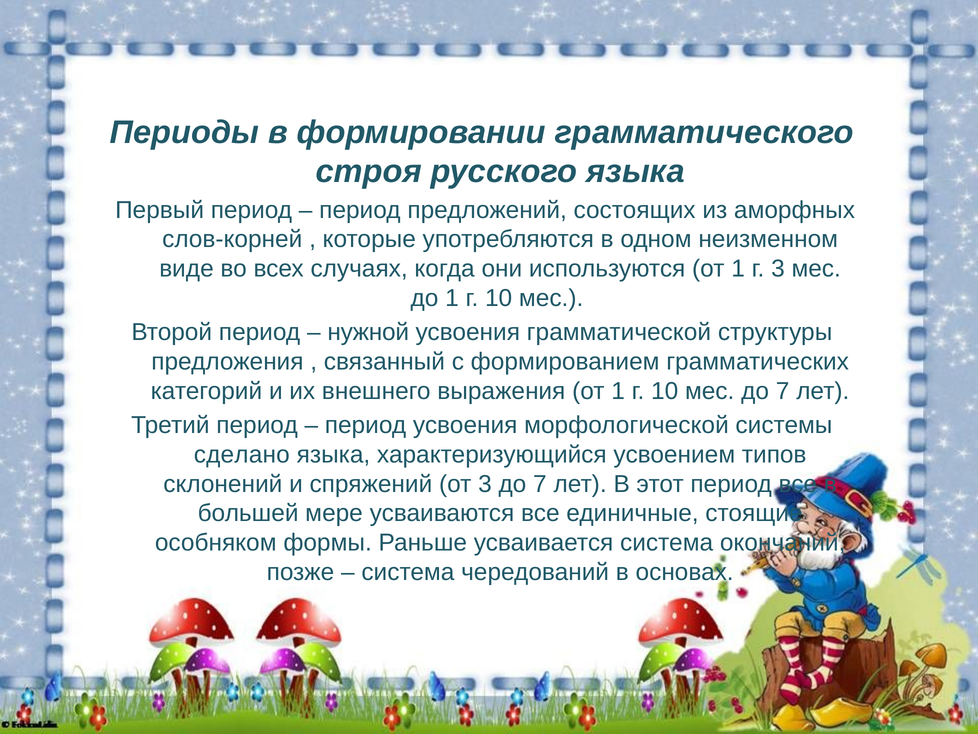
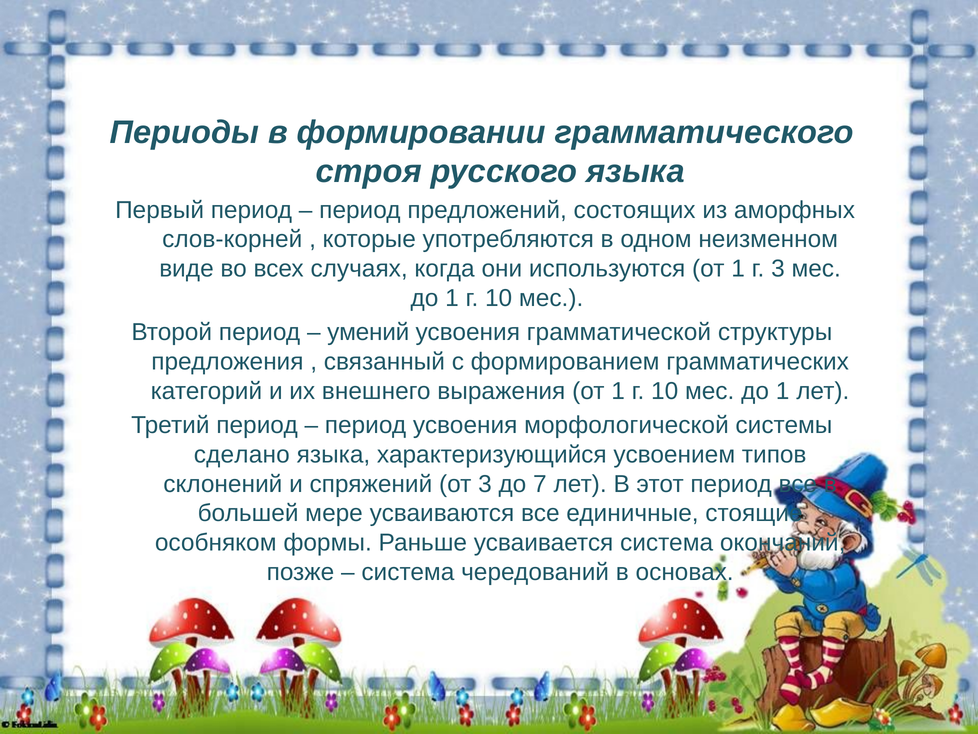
нужной: нужной -> умений
10 мес до 7: 7 -> 1
